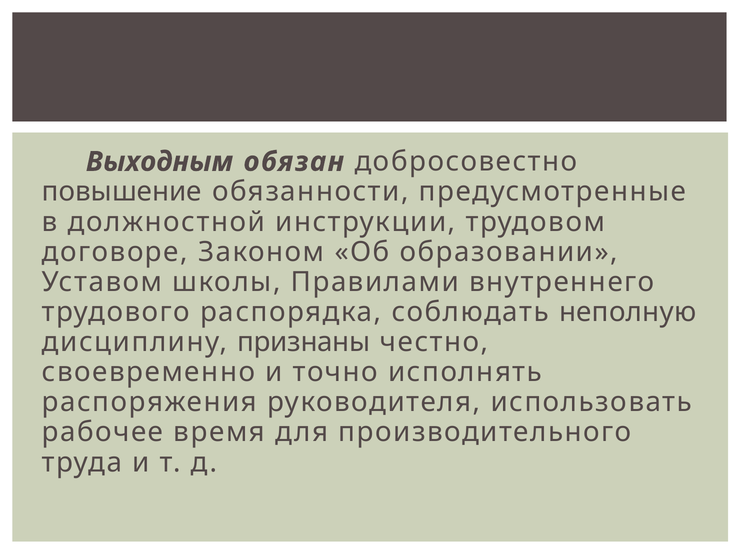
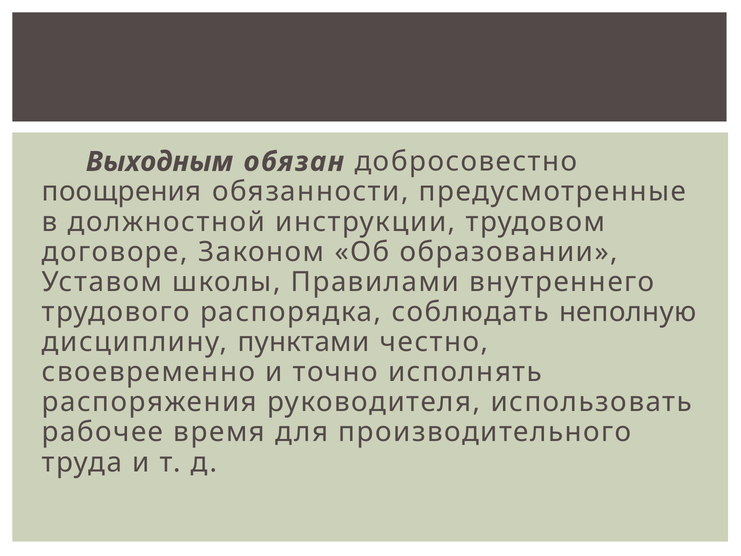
повышение: повышение -> поощрения
признаны: признаны -> пунктами
